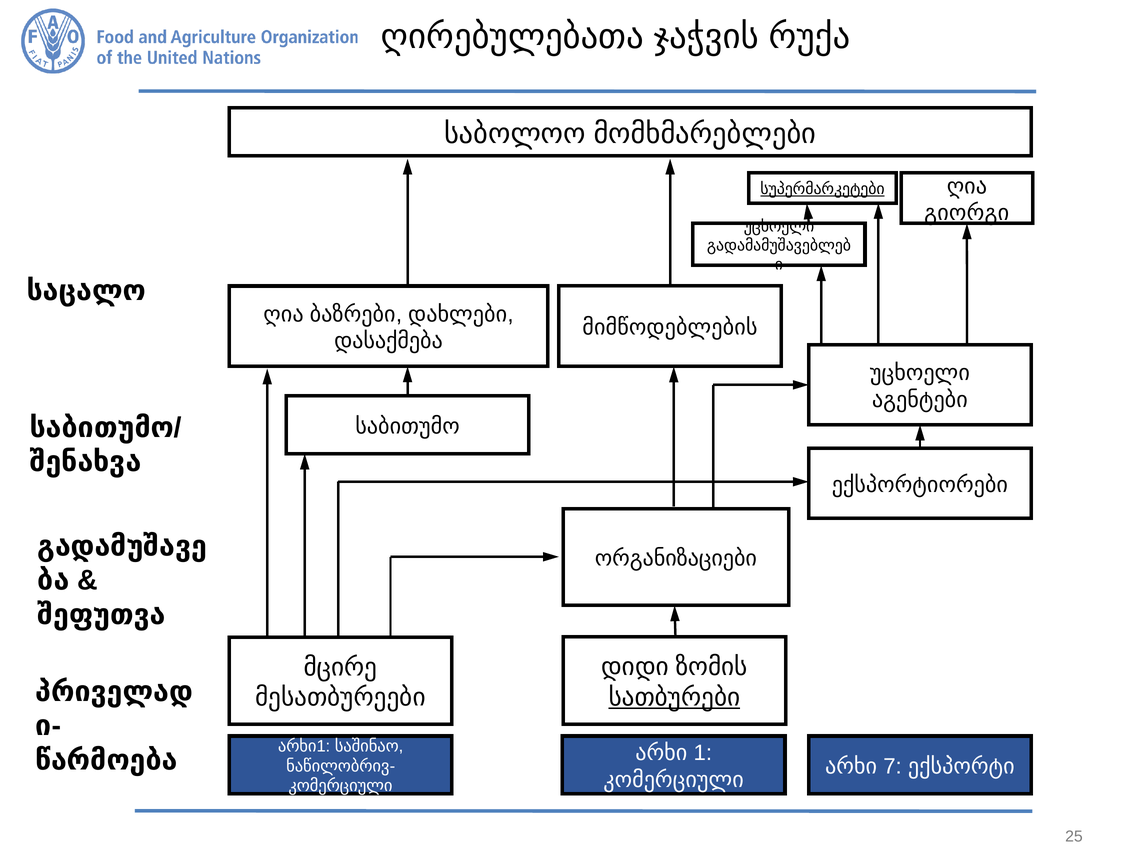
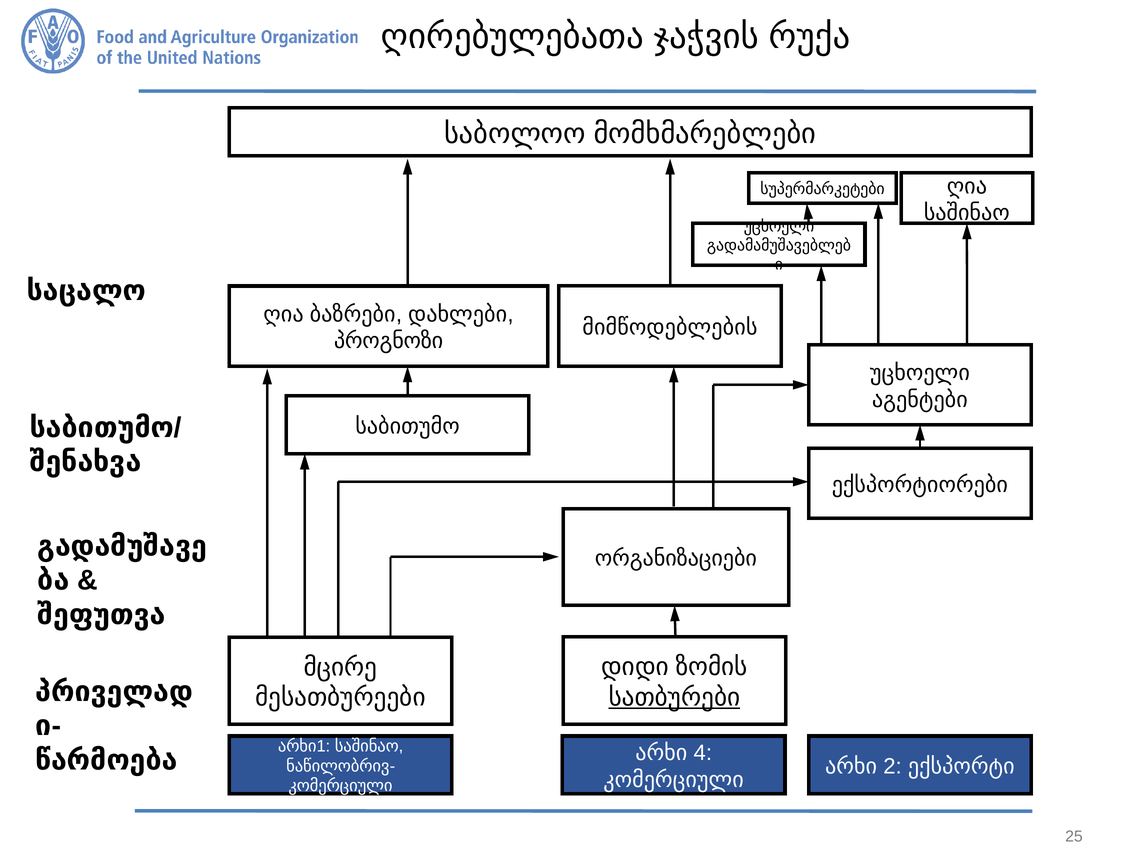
სუპერმარკეტები underline: present -> none
გიორგი at (967, 213): გიორგი -> საშინაო
დასაქმება: დასაქმება -> პროგნოზი
1: 1 -> 4
7: 7 -> 2
